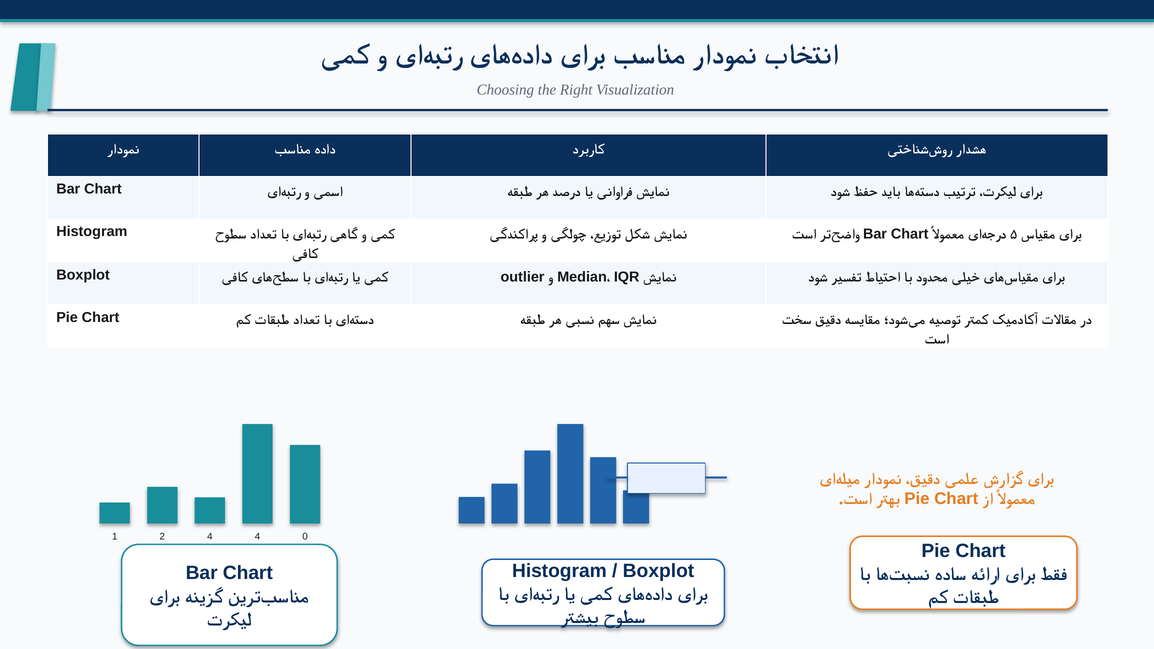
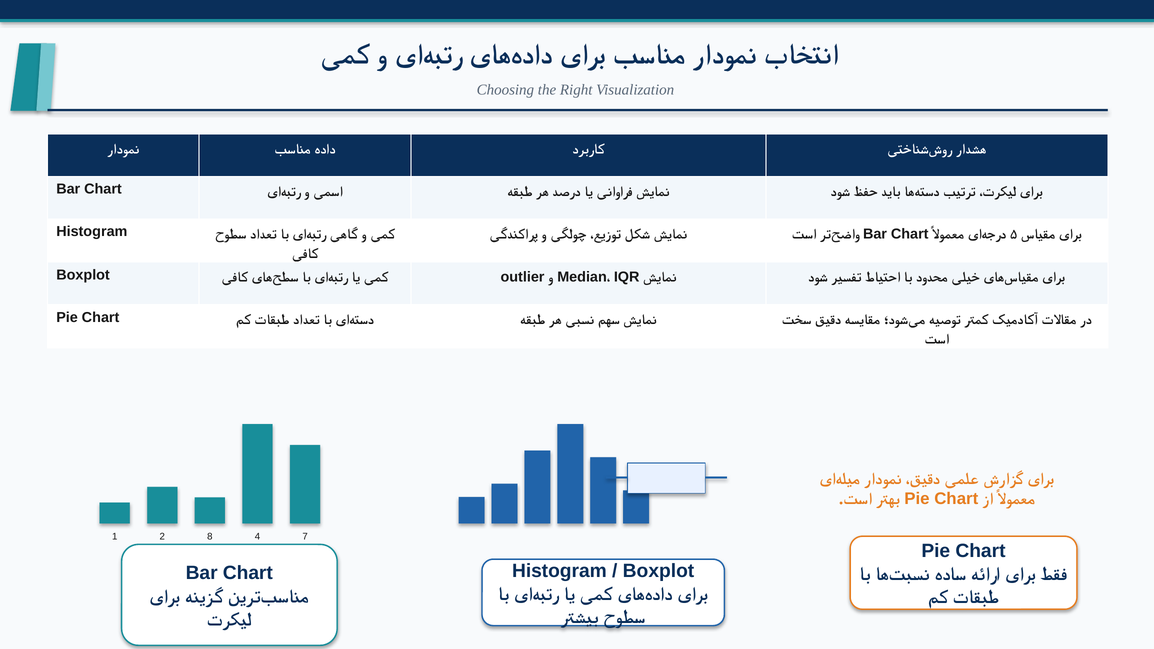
2 4: 4 -> 8
0: 0 -> 7
